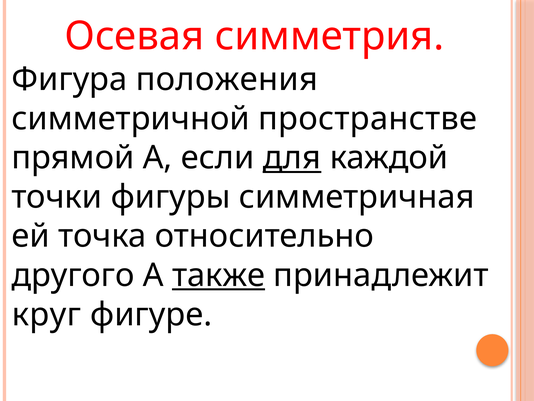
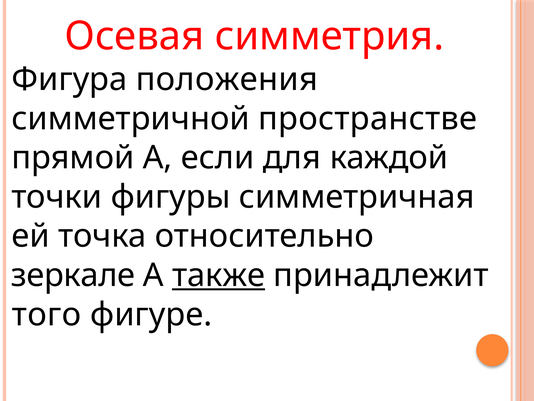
для underline: present -> none
другого: другого -> зеркале
круг: круг -> того
